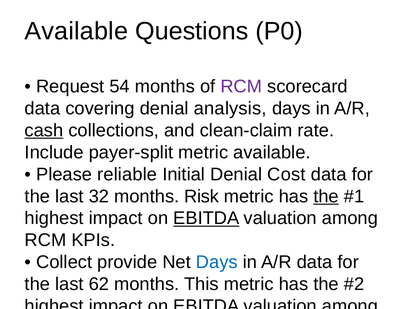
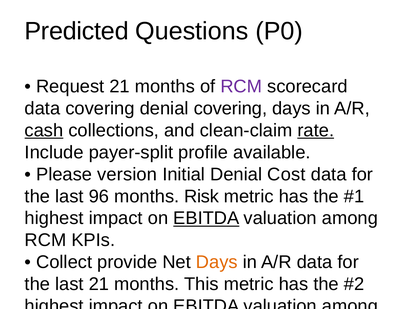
Available at (76, 31): Available -> Predicted
Request 54: 54 -> 21
denial analysis: analysis -> covering
rate at (316, 130) underline: none -> present
payer-split metric: metric -> profile
reliable: reliable -> version
32: 32 -> 96
the at (326, 196) underline: present -> none
Days at (217, 262) colour: blue -> orange
last 62: 62 -> 21
